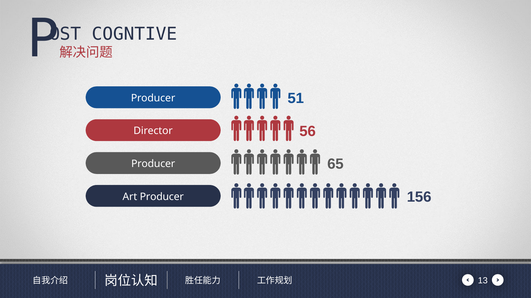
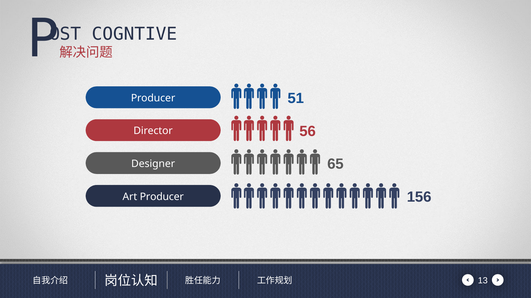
Producer at (153, 164): Producer -> Designer
